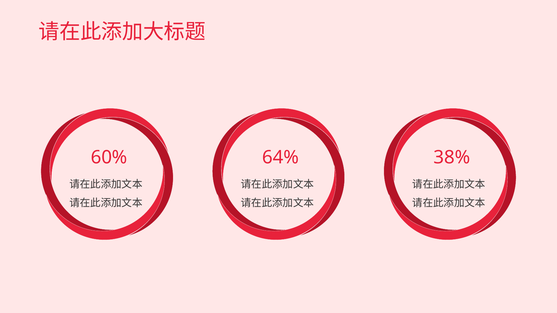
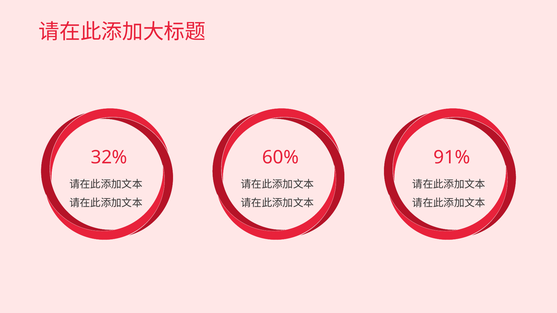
60%: 60% -> 32%
64%: 64% -> 60%
38%: 38% -> 91%
